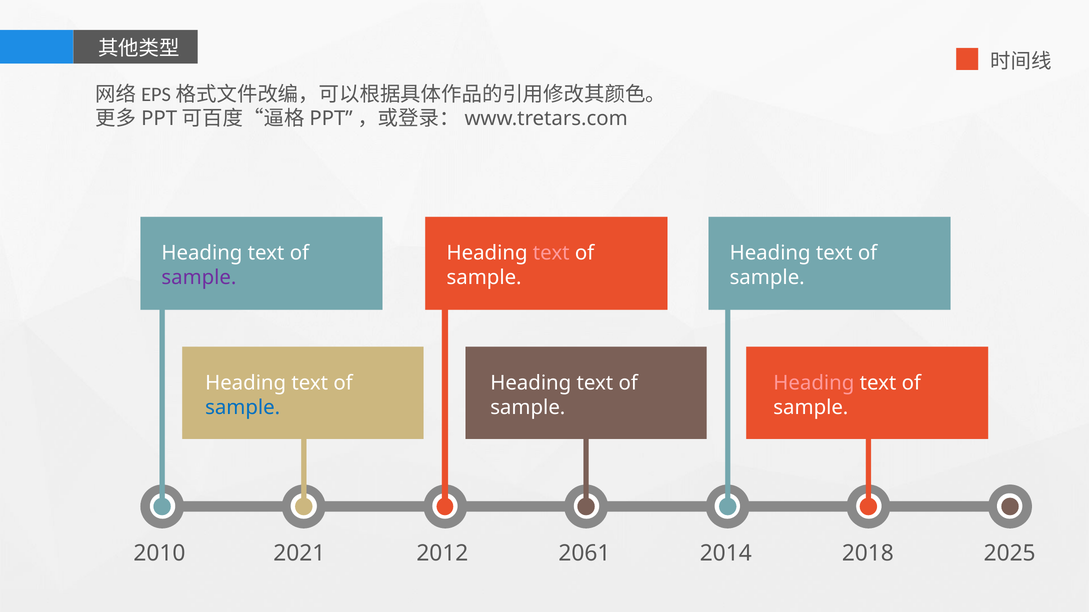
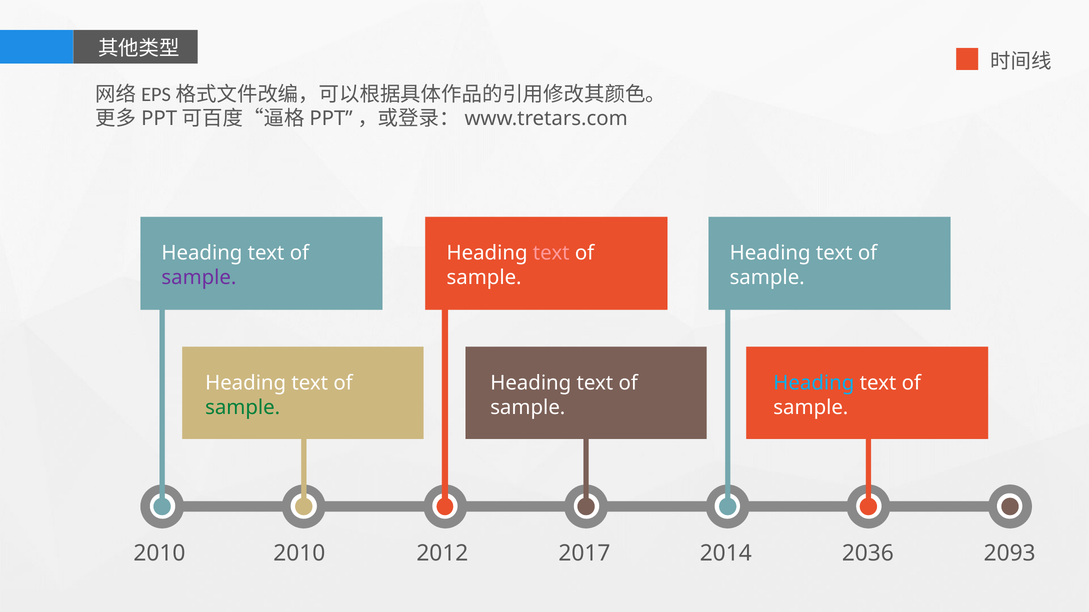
Heading at (814, 383) colour: pink -> light blue
sample at (243, 408) colour: blue -> green
2010 2021: 2021 -> 2010
2061: 2061 -> 2017
2018: 2018 -> 2036
2025: 2025 -> 2093
